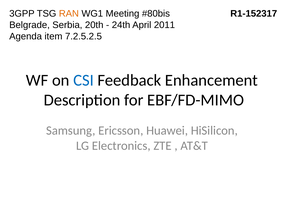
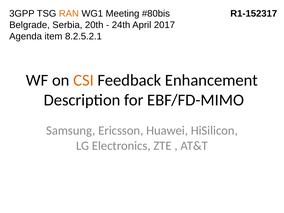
2011: 2011 -> 2017
7.2.5.2.5: 7.2.5.2.5 -> 8.2.5.2.1
CSI colour: blue -> orange
